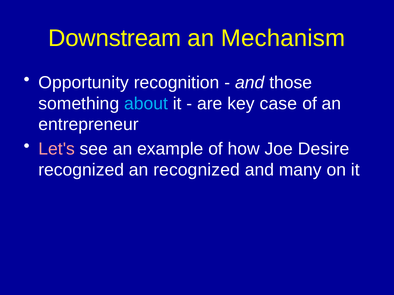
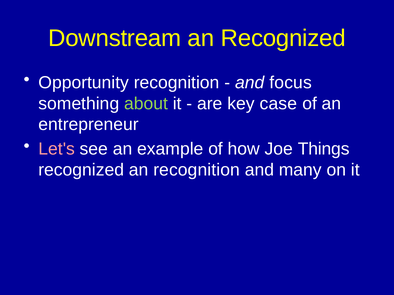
an Mechanism: Mechanism -> Recognized
those: those -> focus
about colour: light blue -> light green
Desire: Desire -> Things
an recognized: recognized -> recognition
